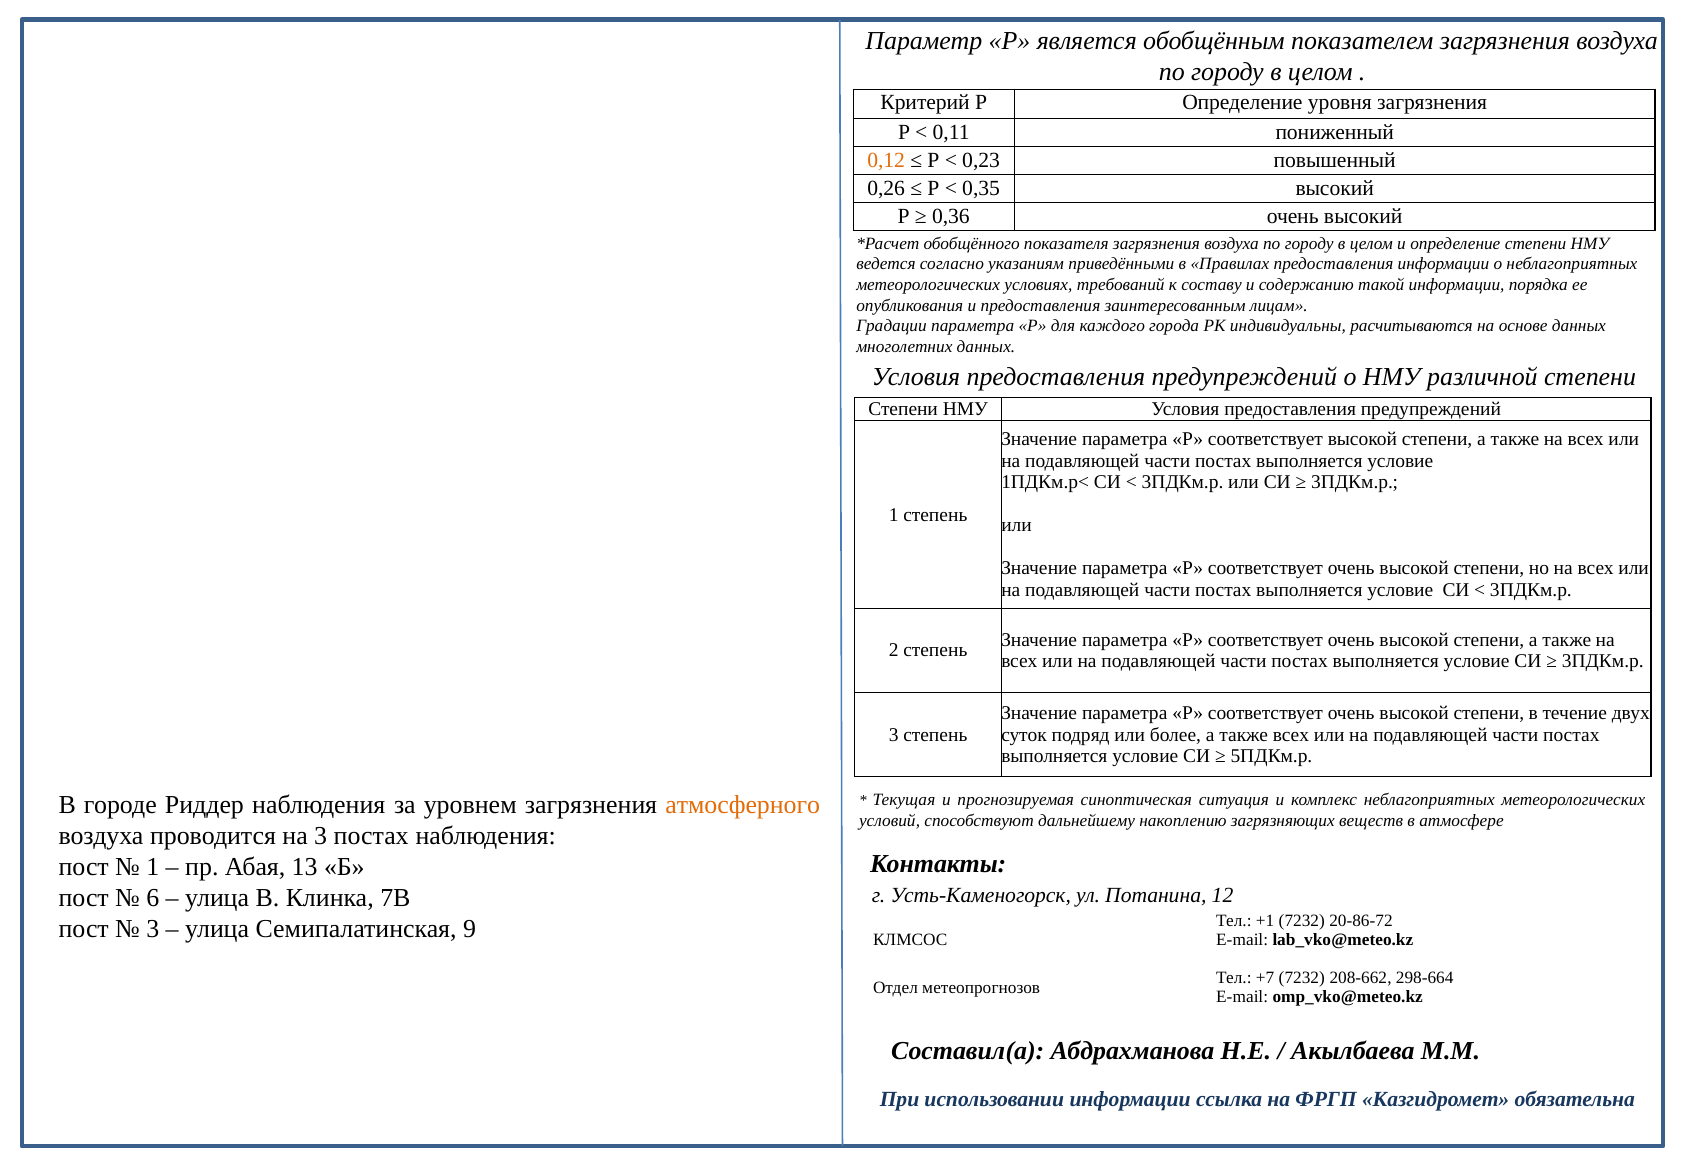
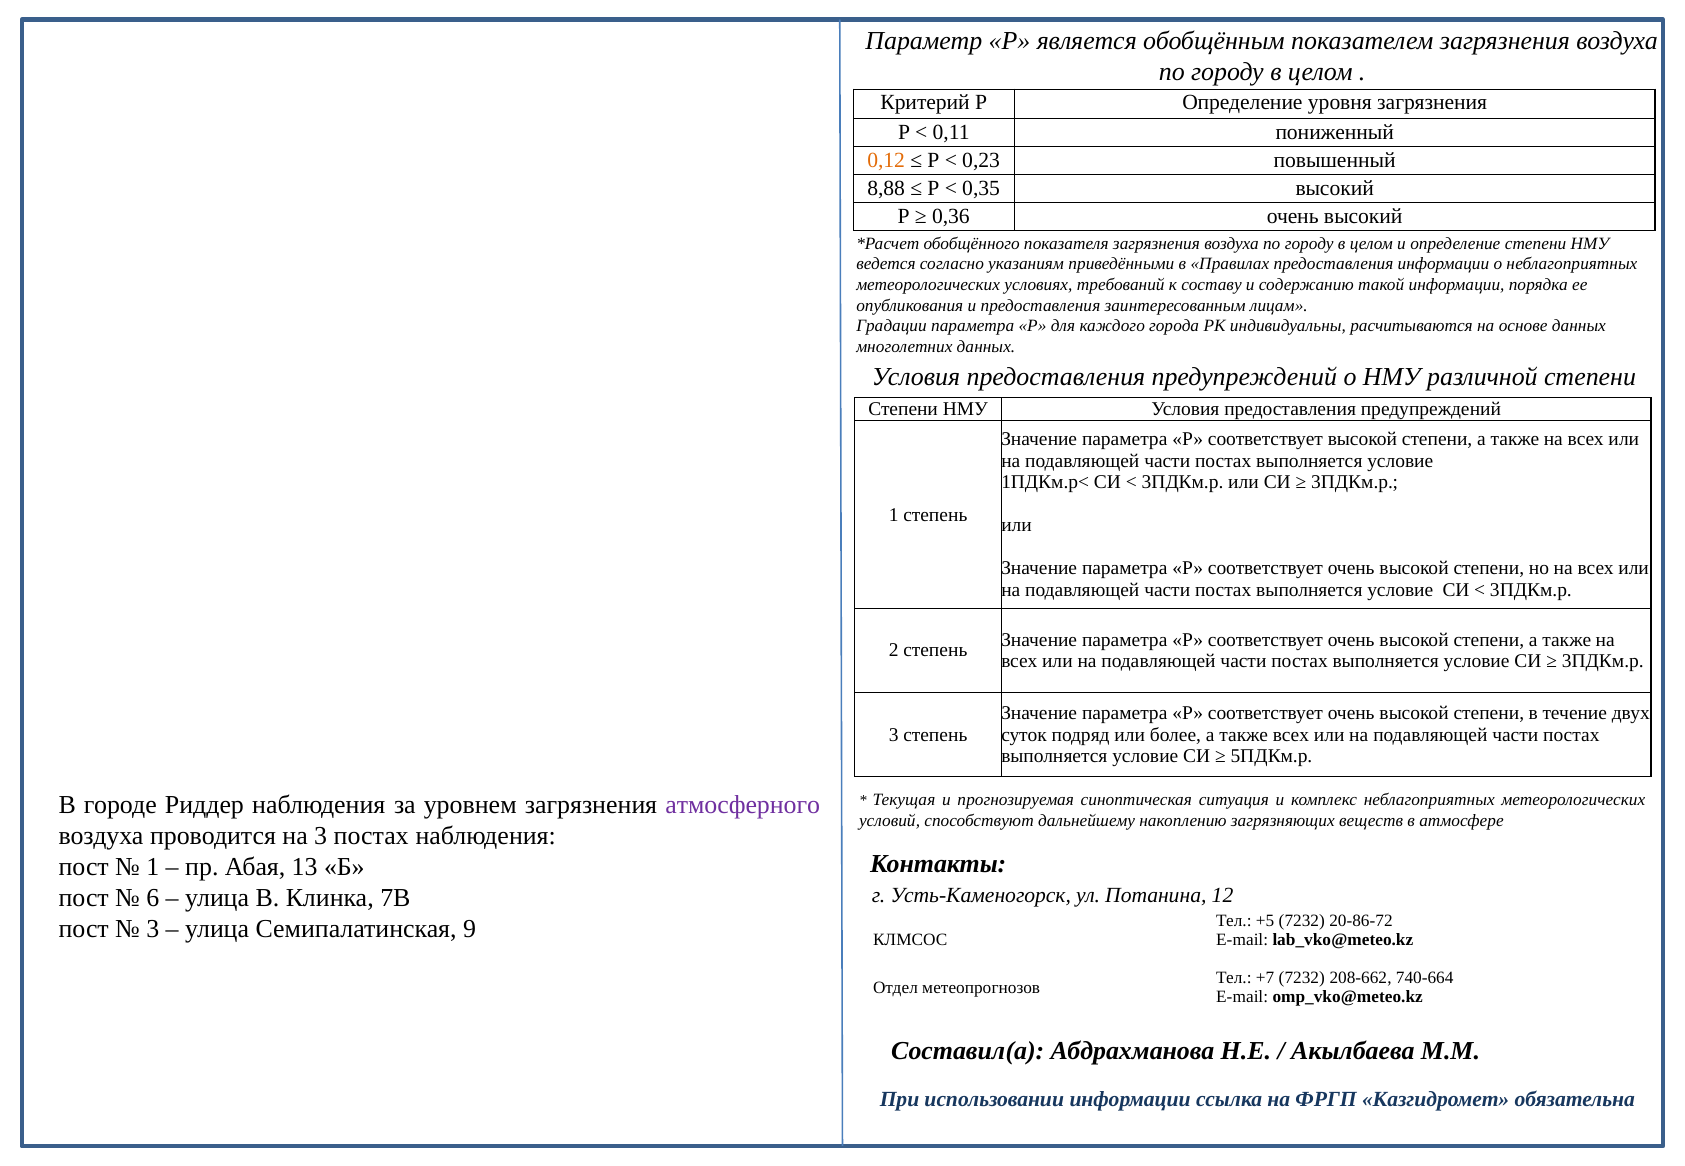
0,26: 0,26 -> 8,88
атмосферного colour: orange -> purple
+1: +1 -> +5
298-664: 298-664 -> 740-664
